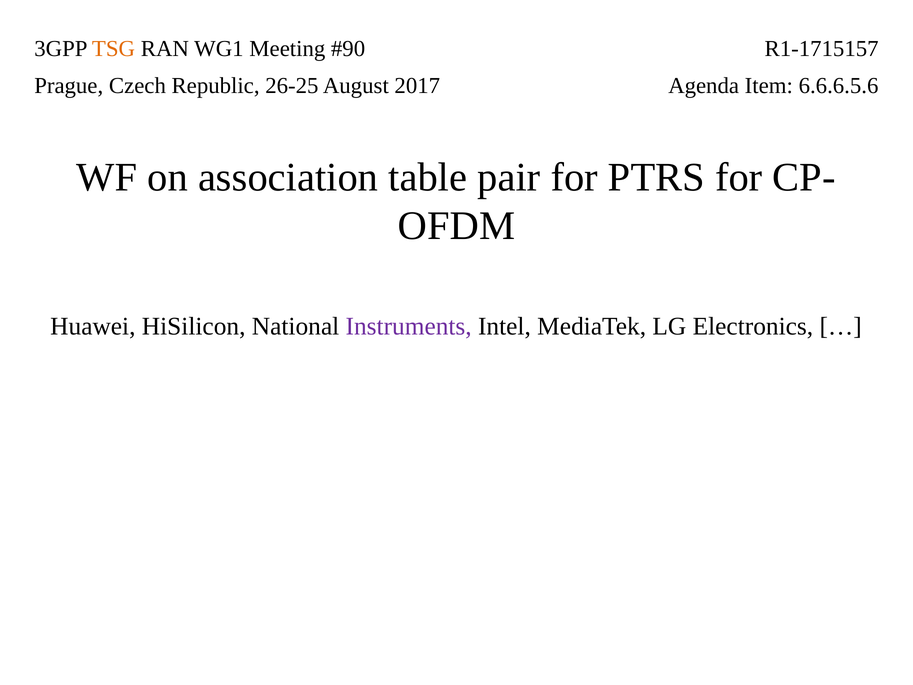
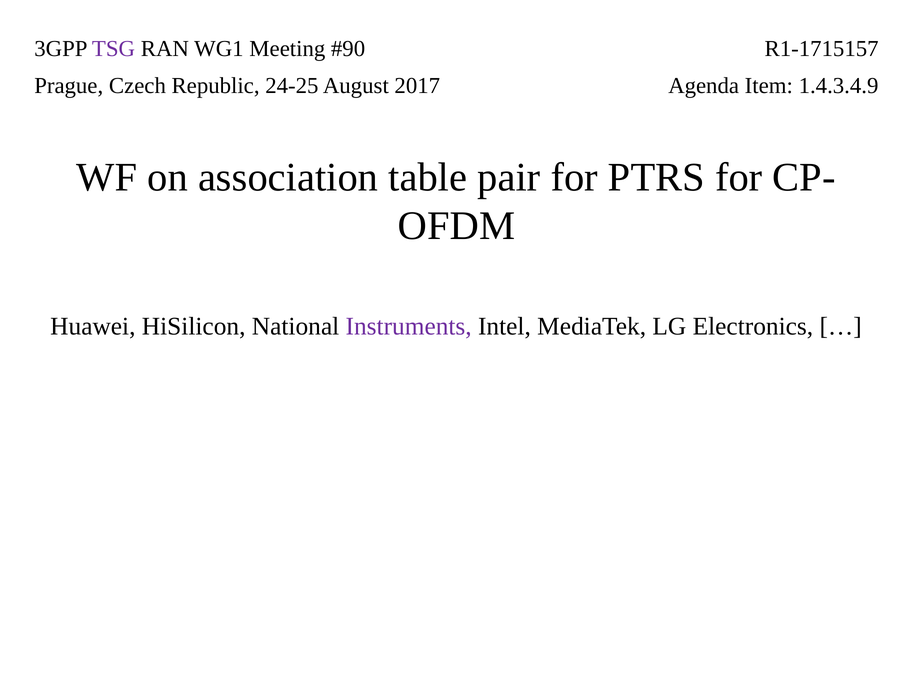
TSG colour: orange -> purple
26-25: 26-25 -> 24-25
6.6.6.5.6: 6.6.6.5.6 -> 1.4.3.4.9
